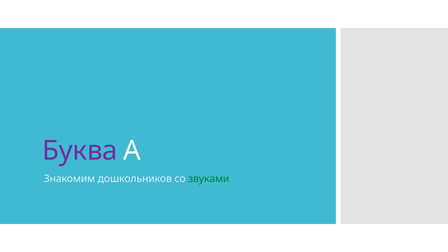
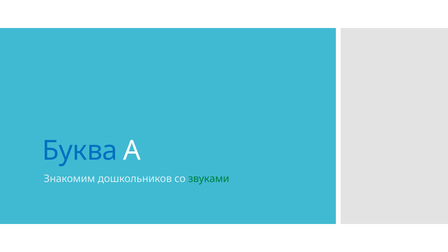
Буква colour: purple -> blue
